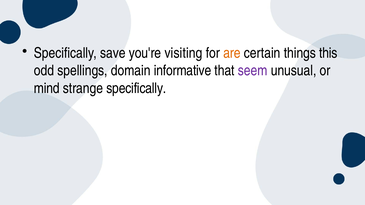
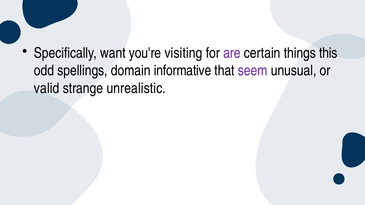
save: save -> want
are colour: orange -> purple
mind: mind -> valid
strange specifically: specifically -> unrealistic
